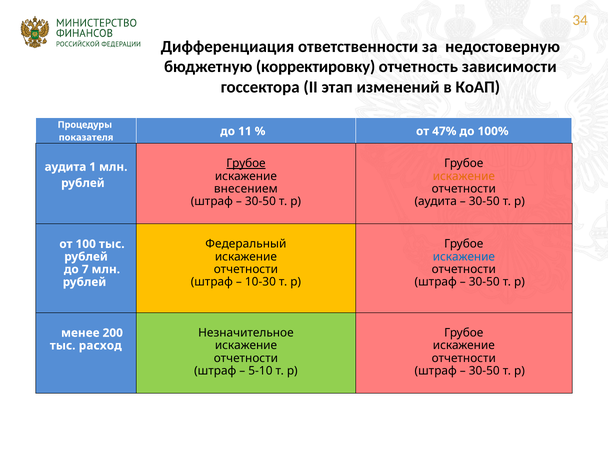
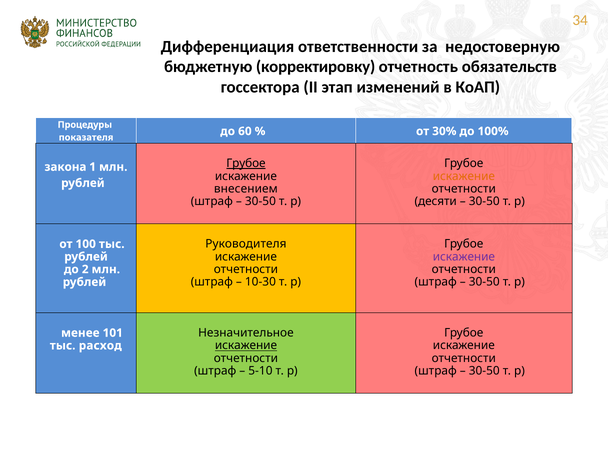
зависимости: зависимости -> обязательств
11: 11 -> 60
47%: 47% -> 30%
аудита at (65, 167): аудита -> закона
аудита at (436, 201): аудита -> десяти
Федеральный: Федеральный -> Руководителя
искажение at (464, 257) colour: blue -> purple
7: 7 -> 2
200: 200 -> 101
искажение at (246, 346) underline: none -> present
